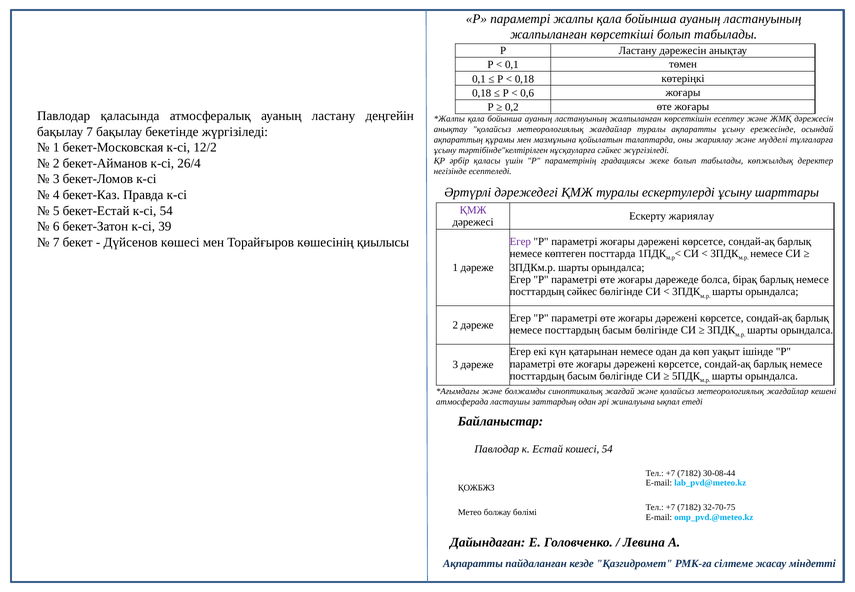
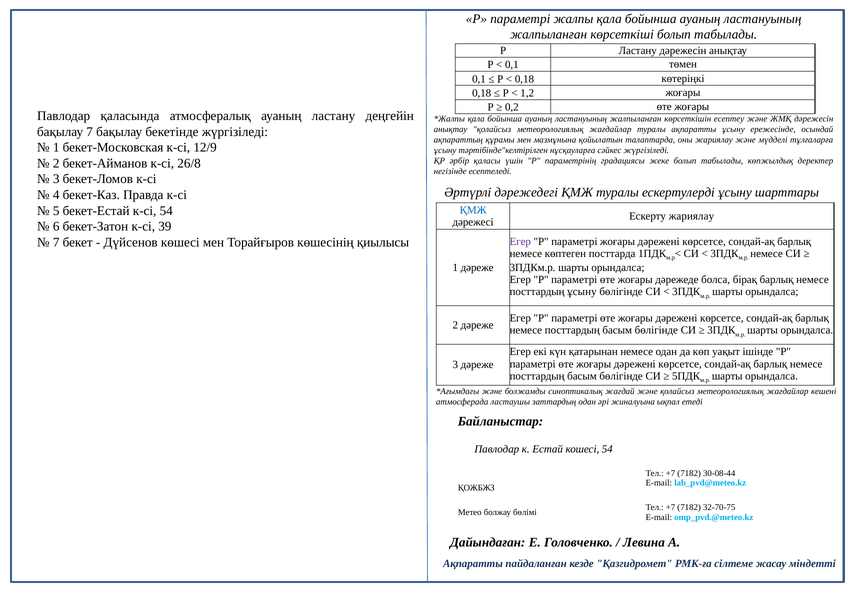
0,6: 0,6 -> 1,2
12/2: 12/2 -> 12/9
26/4: 26/4 -> 26/8
ҚМЖ at (473, 210) colour: purple -> blue
посттардың сәйкес: сәйкес -> ұсыну
